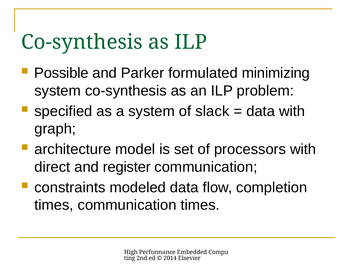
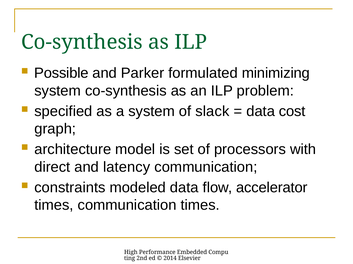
data with: with -> cost
register: register -> latency
completion: completion -> accelerator
